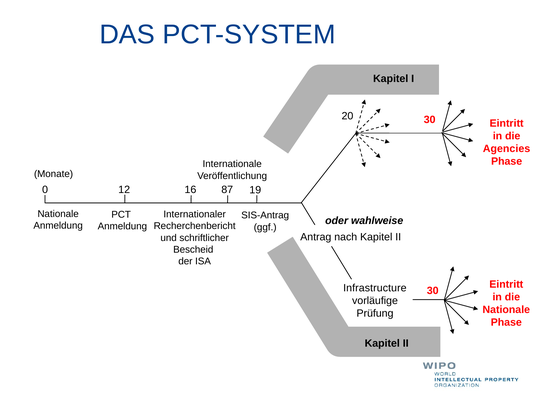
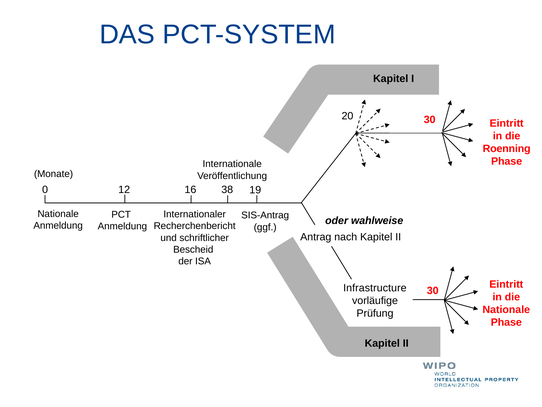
Agencies: Agencies -> Roenning
87: 87 -> 38
